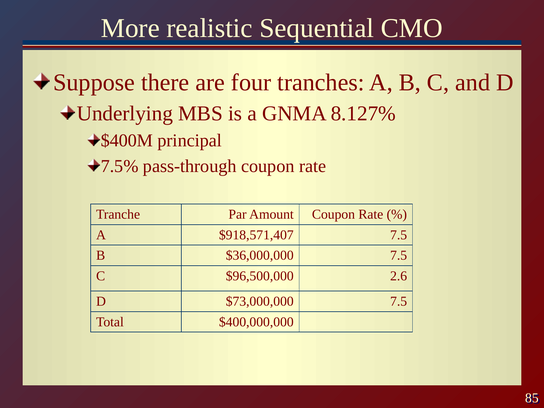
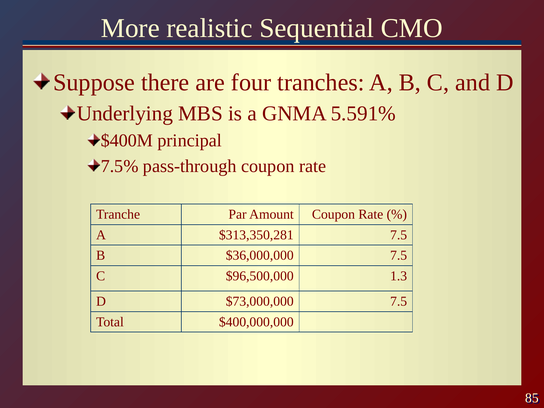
8.127%: 8.127% -> 5.591%
$918,571,407: $918,571,407 -> $313,350,281
2.6: 2.6 -> 1.3
